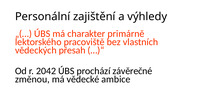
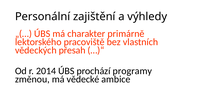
2042: 2042 -> 2014
závěrečné: závěrečné -> programy
